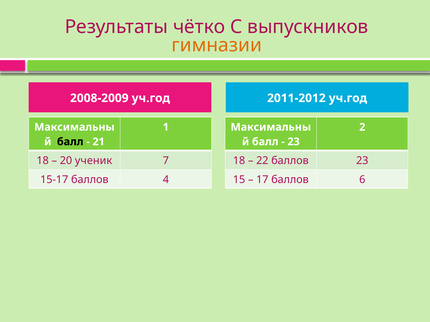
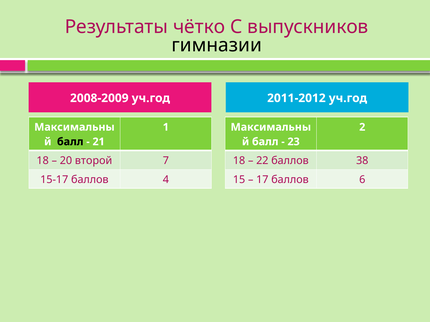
гимназии colour: orange -> black
ученик: ученик -> второй
баллов 23: 23 -> 38
